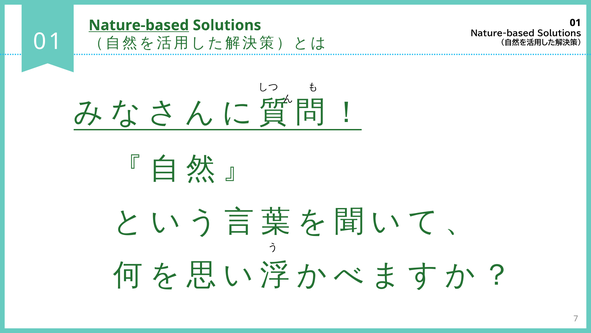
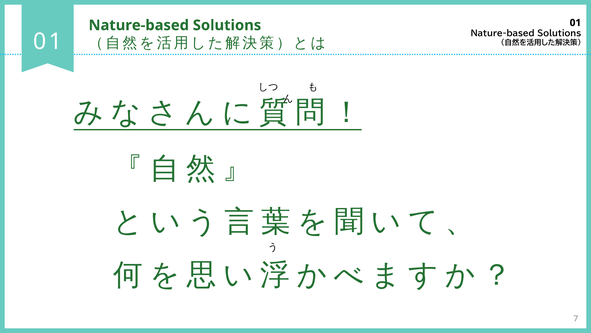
Nature-based at (139, 25) underline: present -> none
